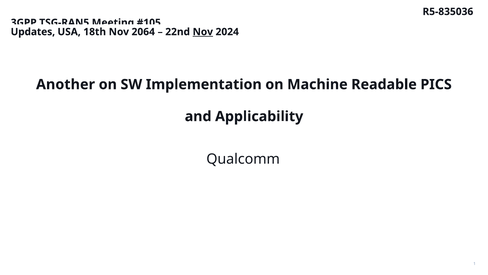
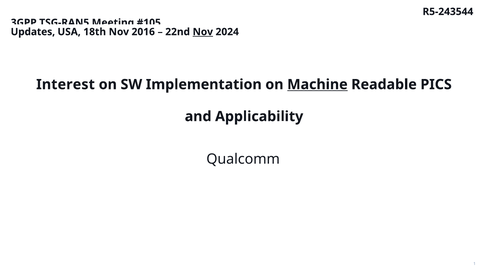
R5-835036: R5-835036 -> R5-243544
2064: 2064 -> 2016
Another: Another -> Interest
Machine underline: none -> present
